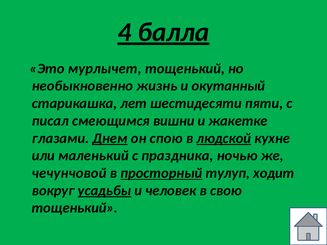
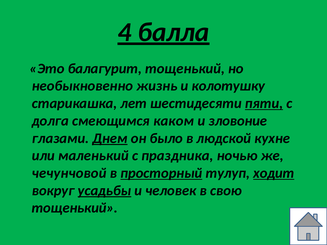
мурлычет: мурлычет -> балагурит
окутанный: окутанный -> колотушку
пяти underline: none -> present
писал: писал -> долга
вишни: вишни -> каком
жакетке: жакетке -> зловоние
спою: спою -> было
людской underline: present -> none
ходит underline: none -> present
